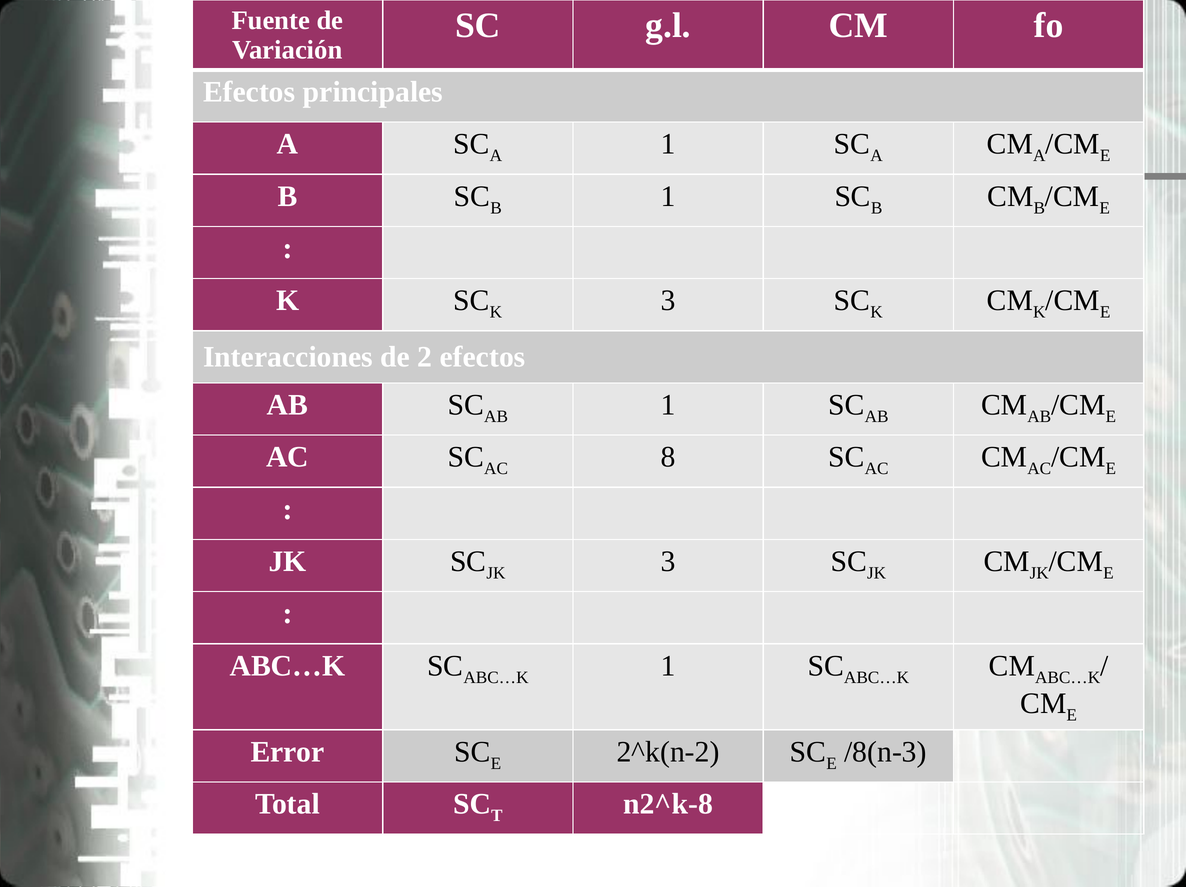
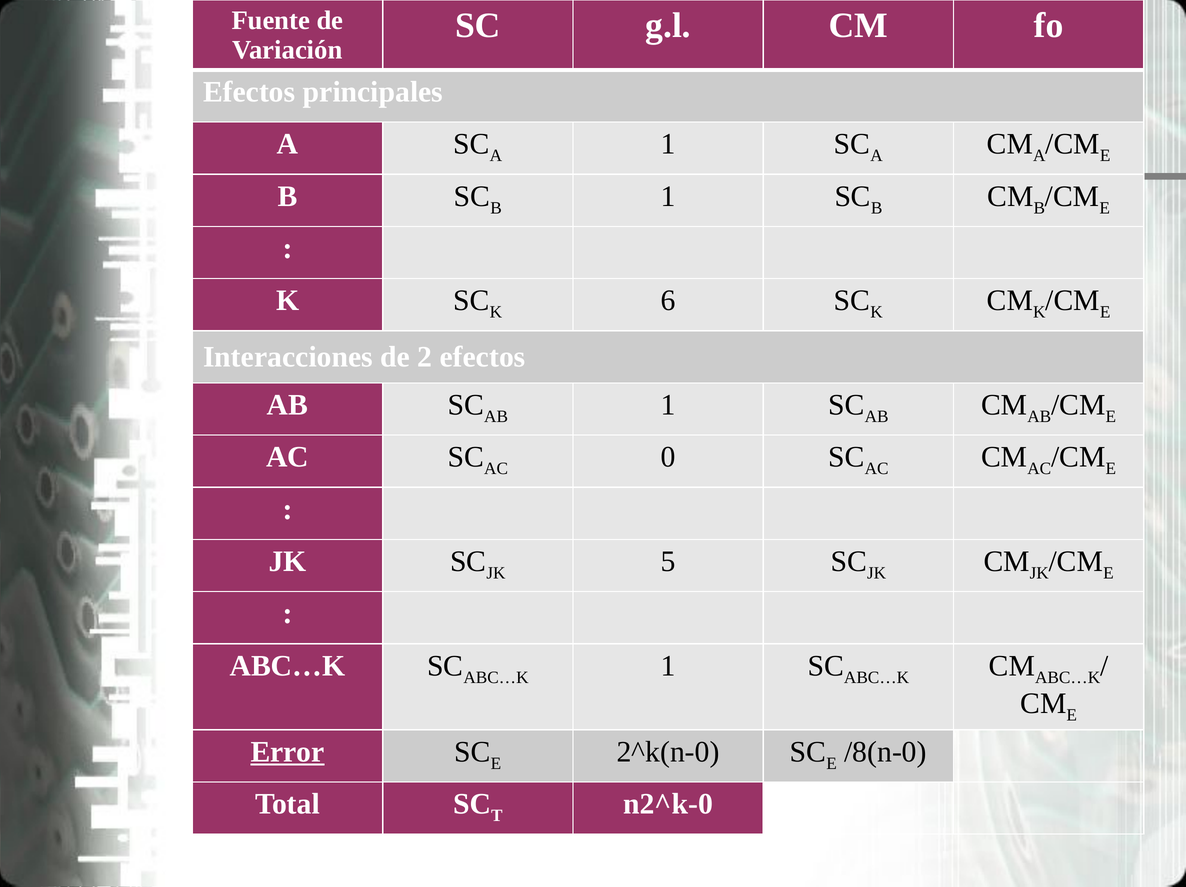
K 3: 3 -> 6
8: 8 -> 0
JK 3: 3 -> 5
Error underline: none -> present
2^k(n-2: 2^k(n-2 -> 2^k(n-0
/8(n-3: /8(n-3 -> /8(n-0
n2^k-8: n2^k-8 -> n2^k-0
